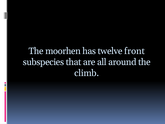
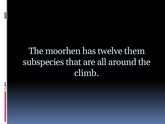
front: front -> them
